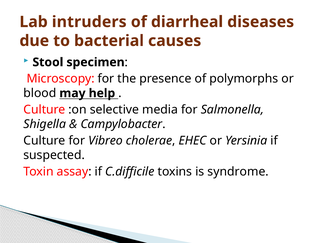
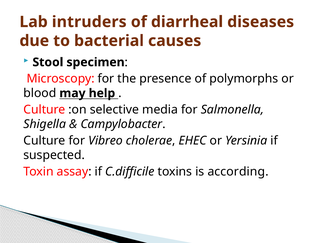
syndrome: syndrome -> according
